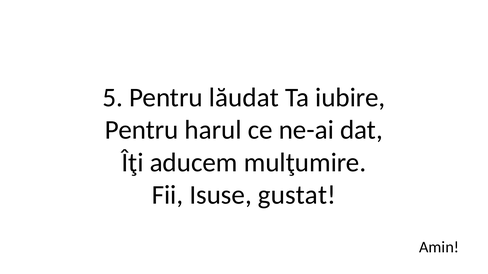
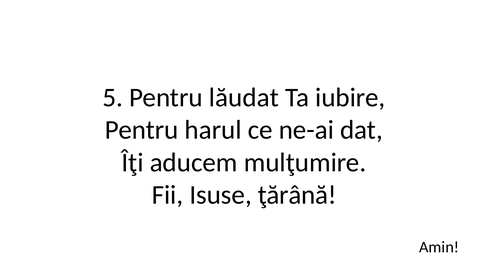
gustat: gustat -> ţărână
